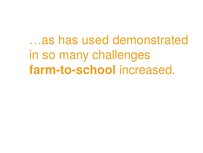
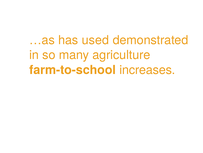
challenges: challenges -> agriculture
increased: increased -> increases
